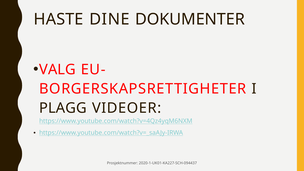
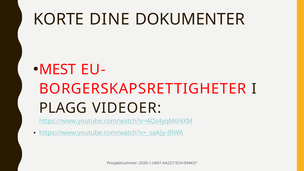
HASTE: HASTE -> KORTE
VALG: VALG -> MEST
